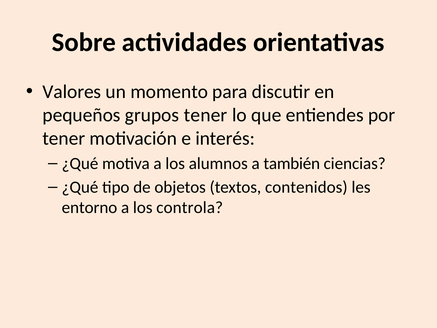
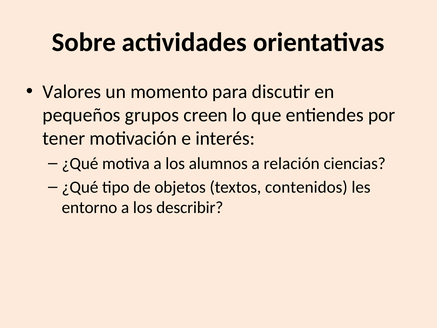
grupos tener: tener -> creen
también: también -> relación
controla: controla -> describir
